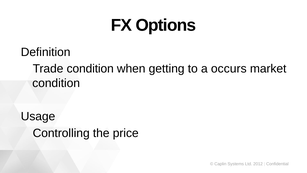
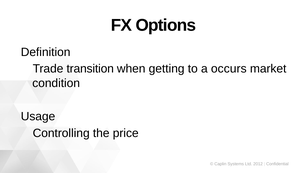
Trade condition: condition -> transition
